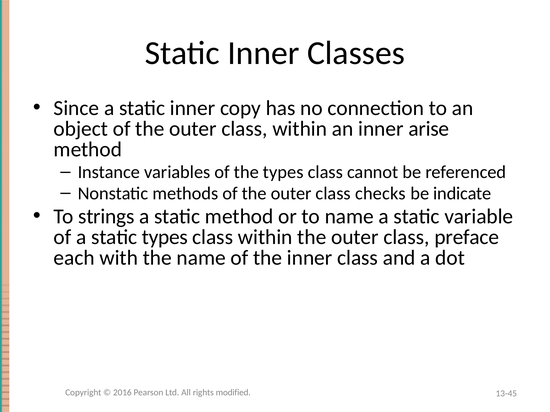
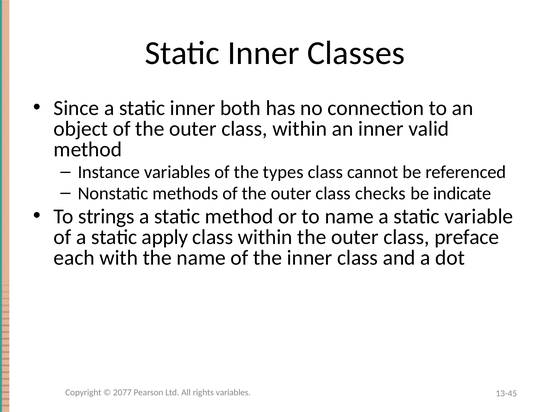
copy: copy -> both
arise: arise -> valid
static types: types -> apply
2016: 2016 -> 2077
rights modified: modified -> variables
